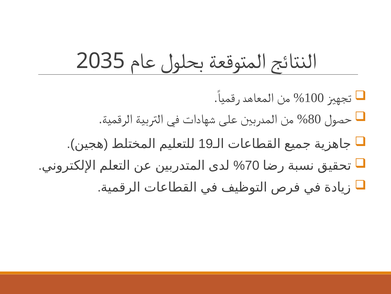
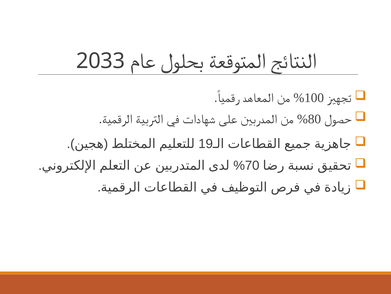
2035: 2035 -> 2033
